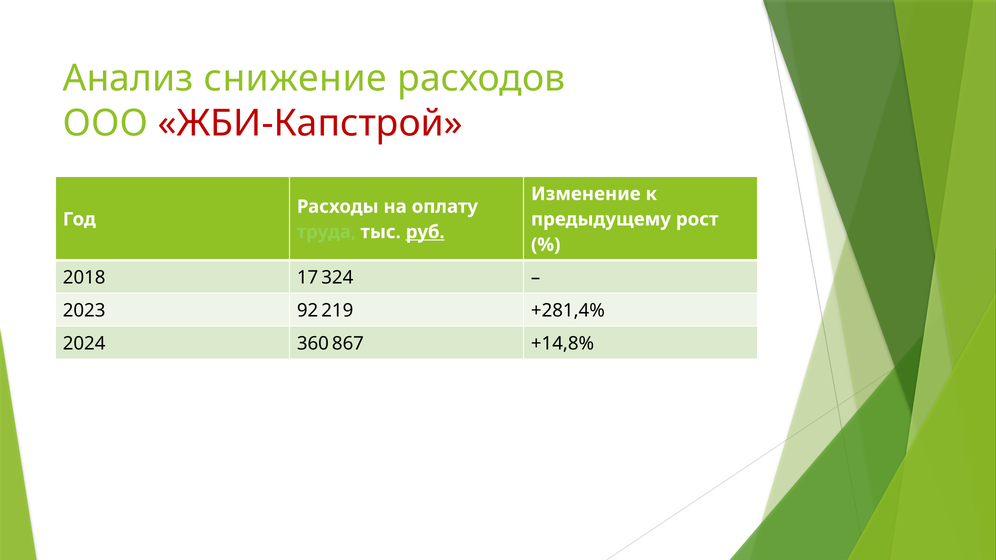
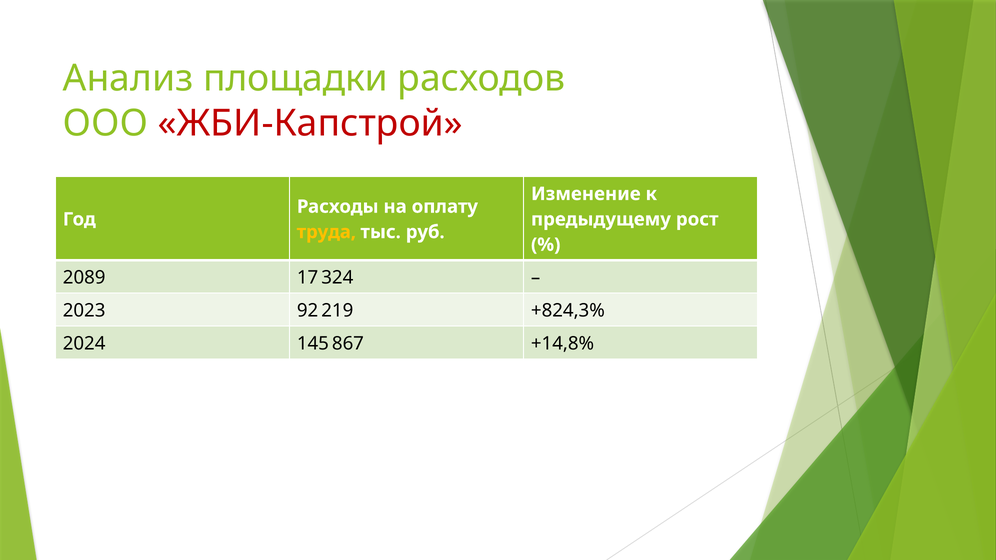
снижение: снижение -> площадки
труда colour: light green -> yellow
руб underline: present -> none
2018: 2018 -> 2089
+281,4%: +281,4% -> +824,3%
360: 360 -> 145
